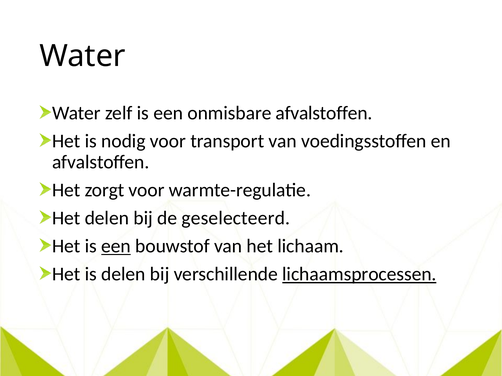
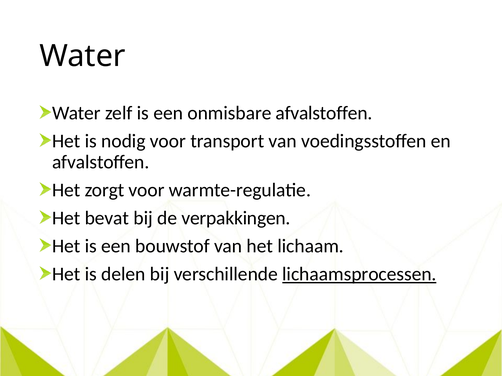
Het delen: delen -> bevat
geselecteerd: geselecteerd -> verpakkingen
een at (116, 247) underline: present -> none
